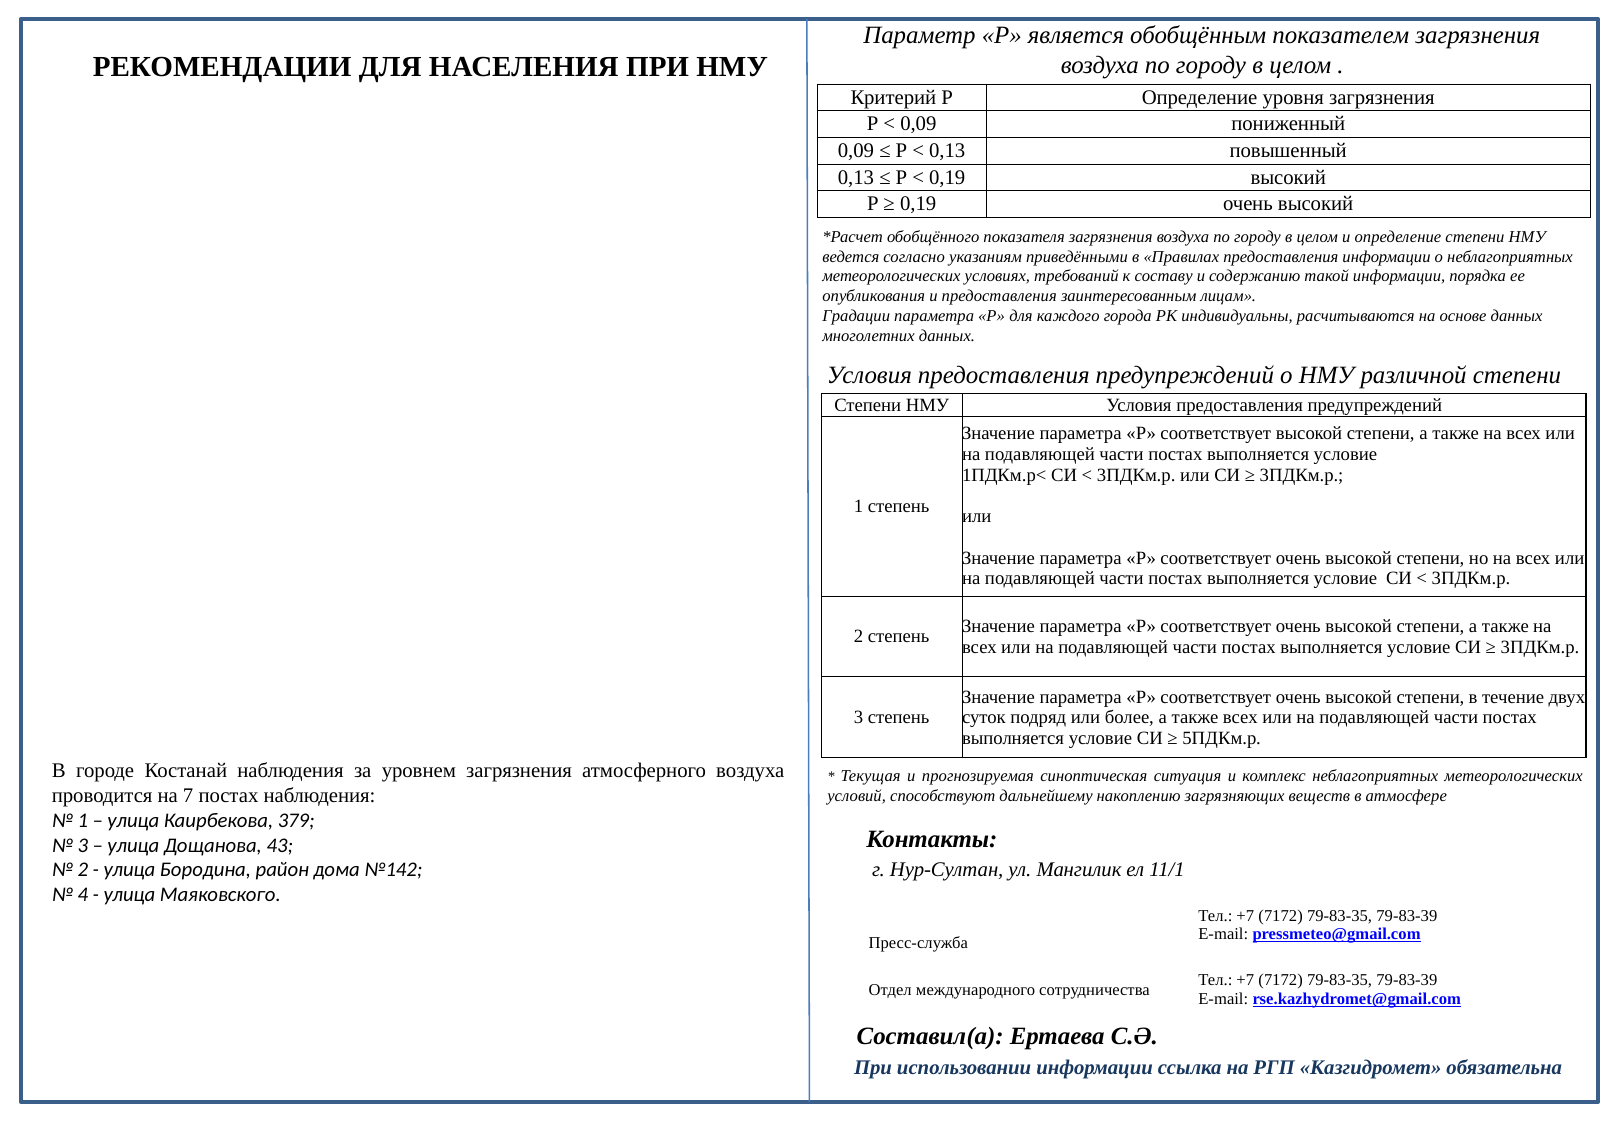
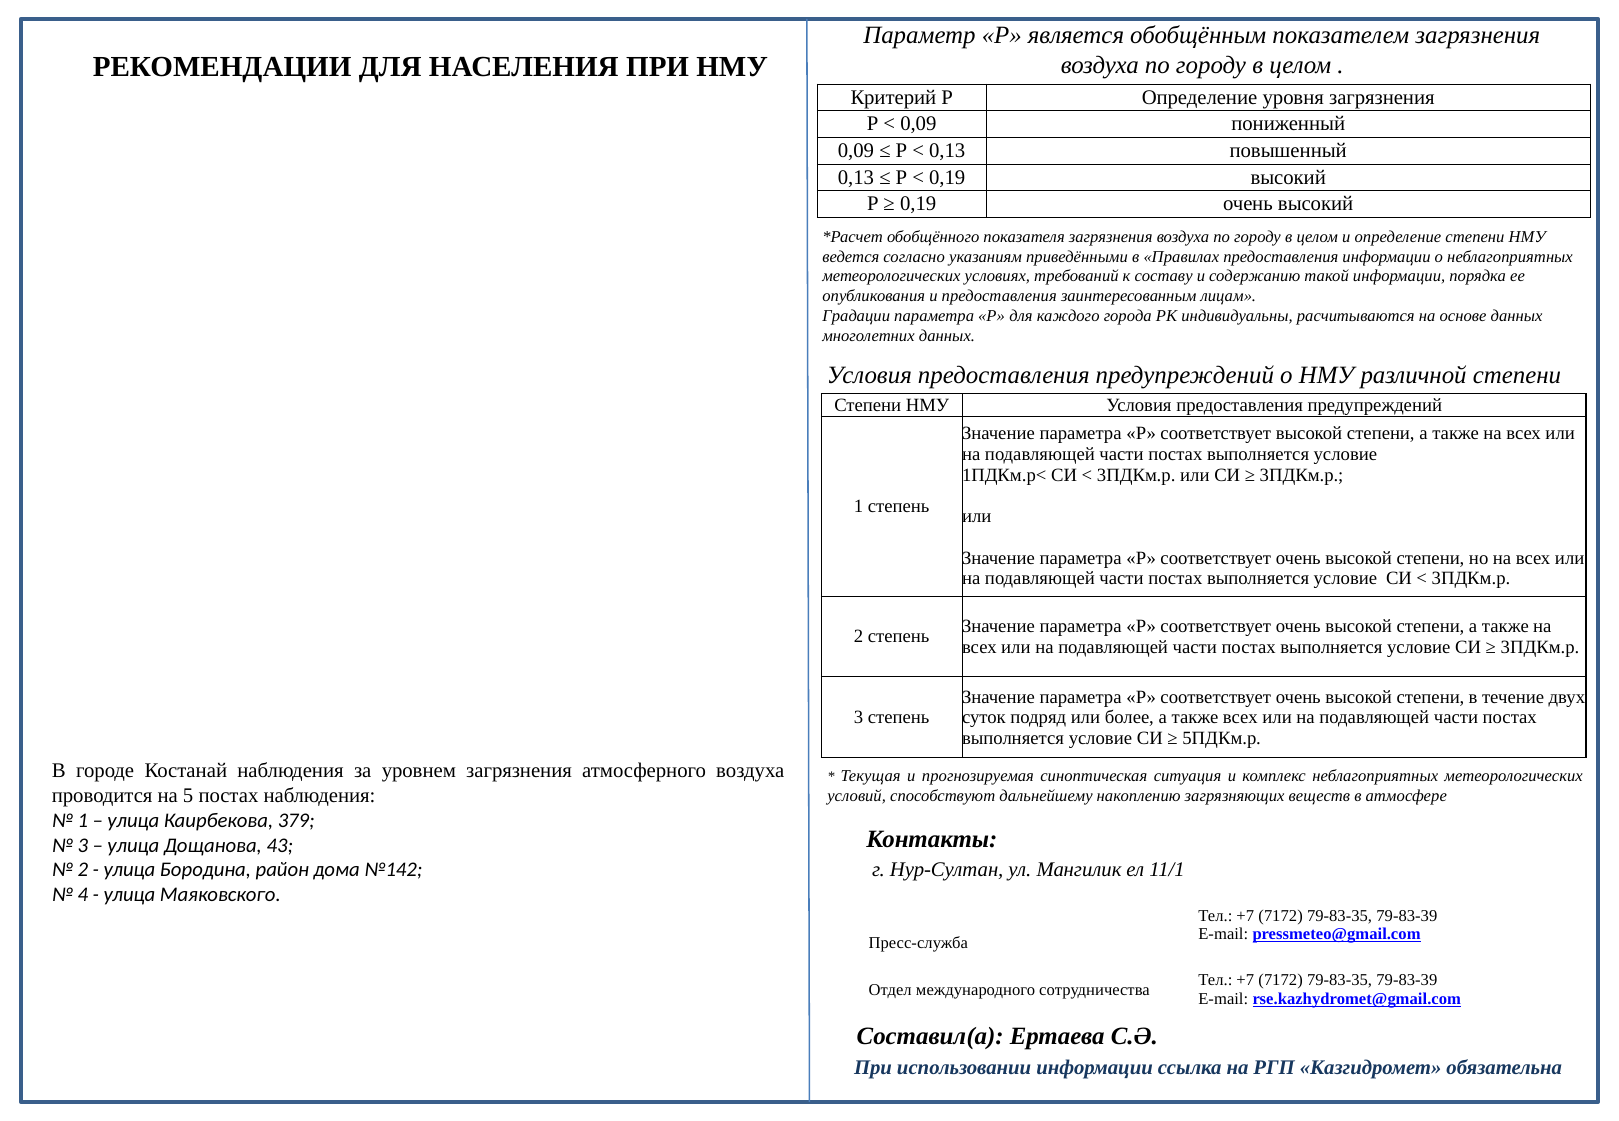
7: 7 -> 5
